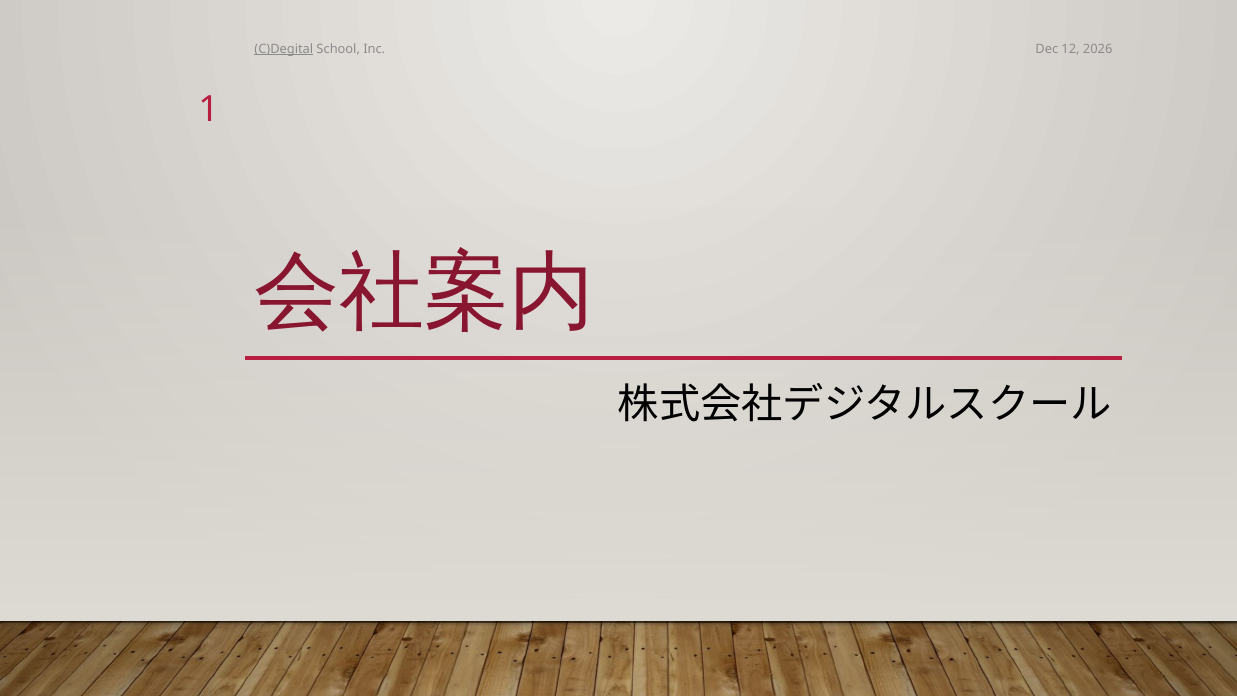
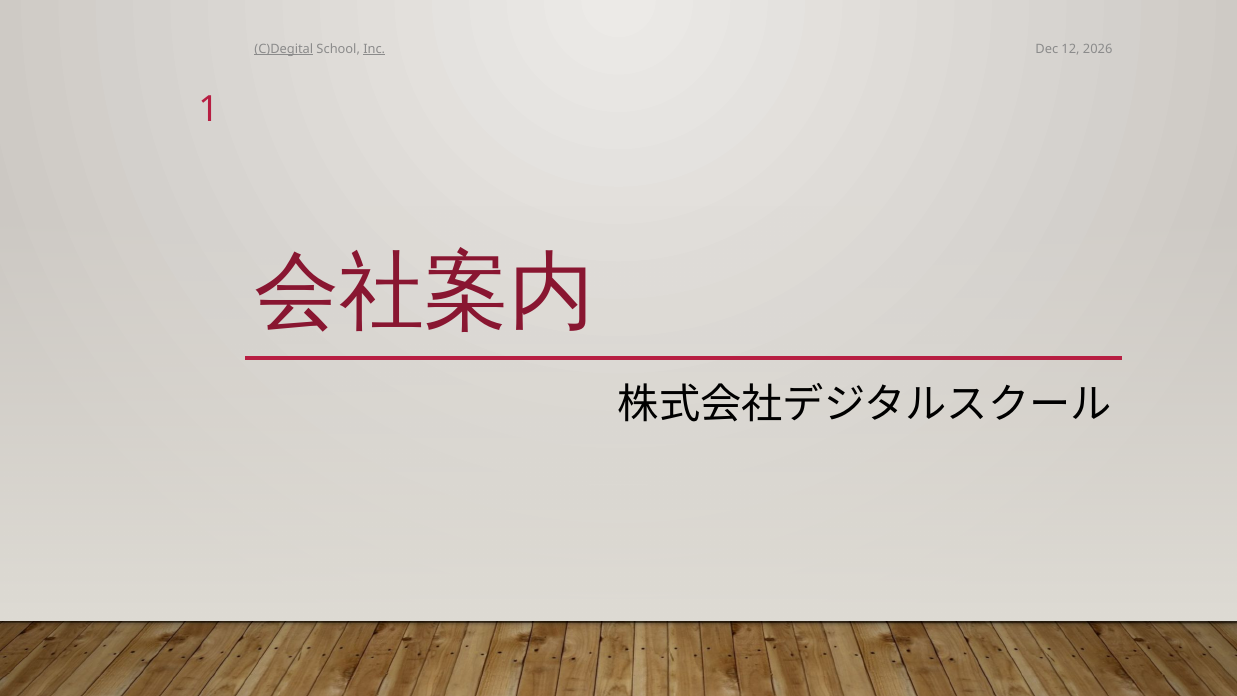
Inc underline: none -> present
